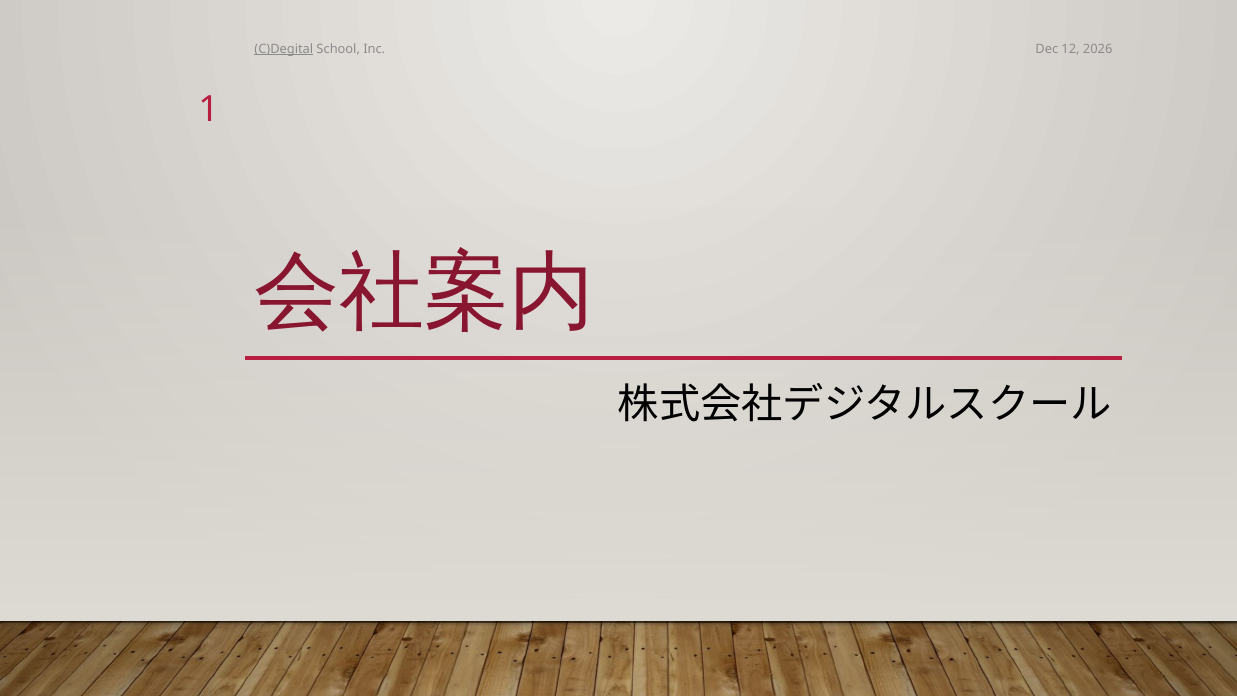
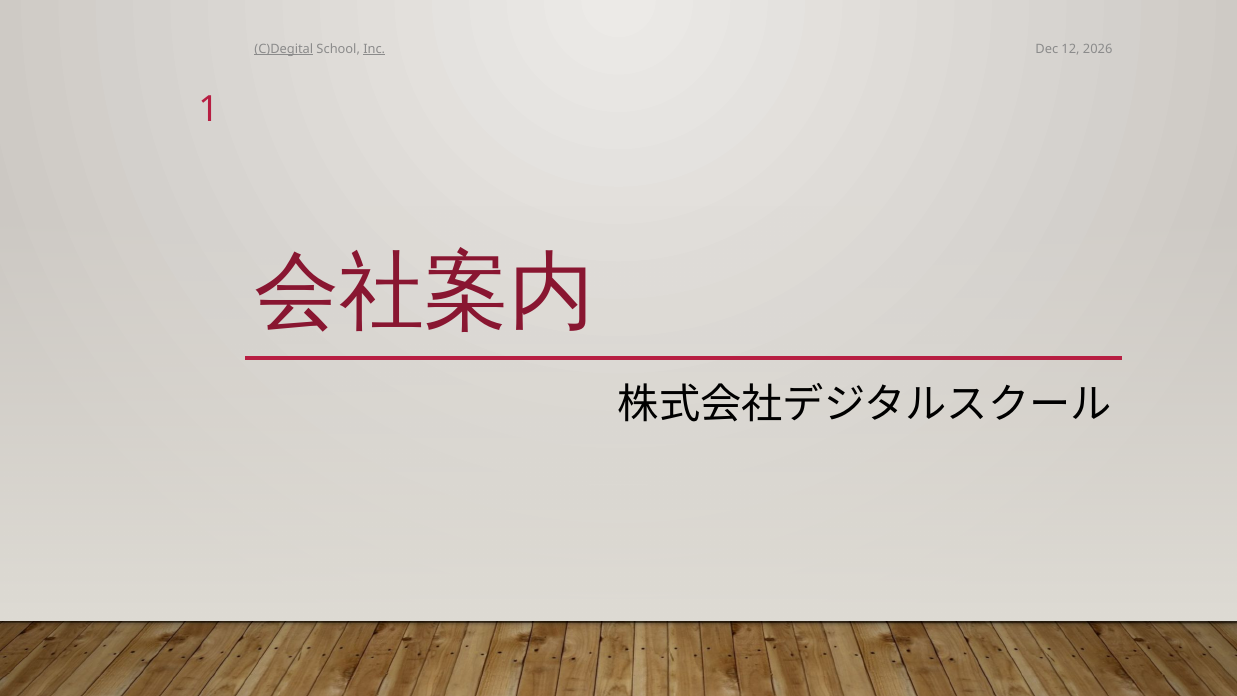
Inc underline: none -> present
